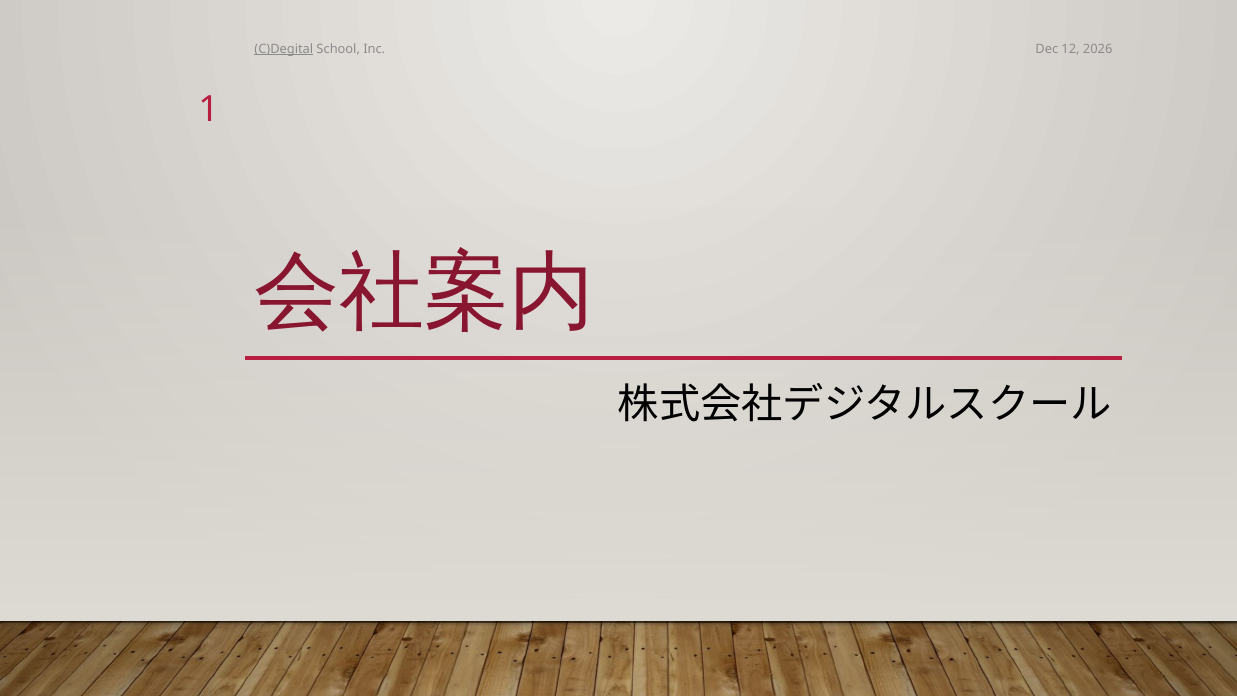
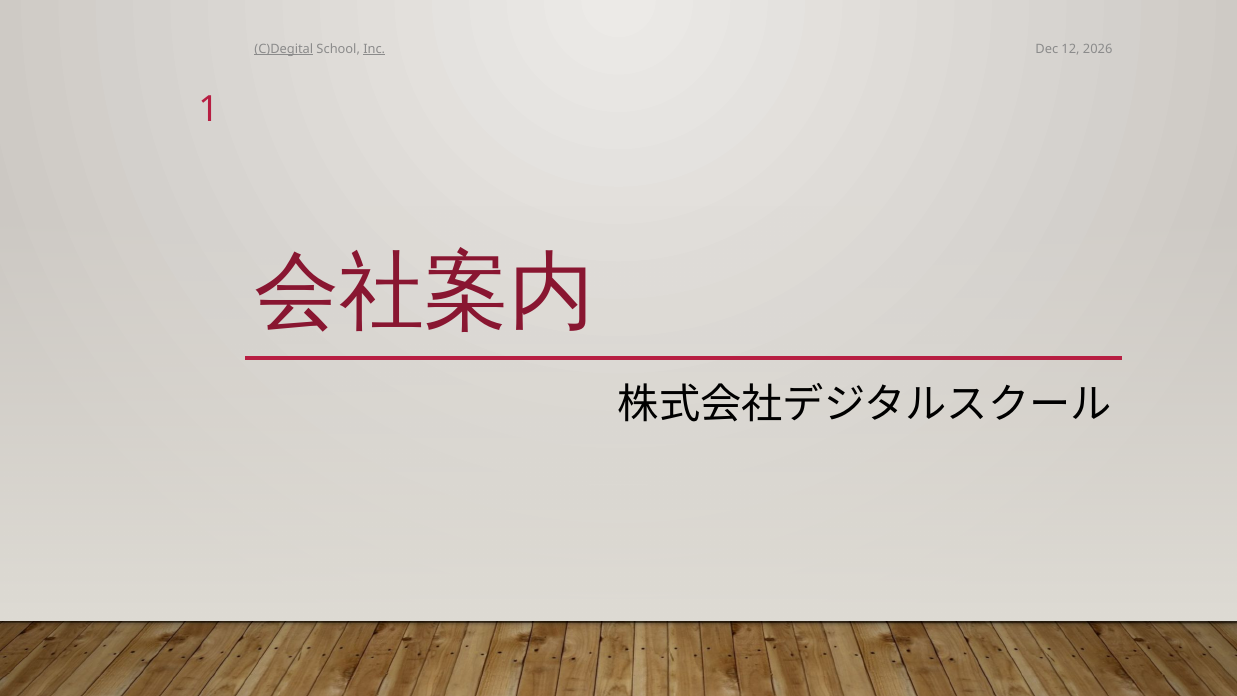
Inc underline: none -> present
